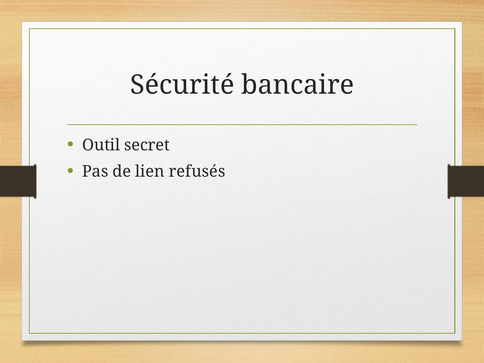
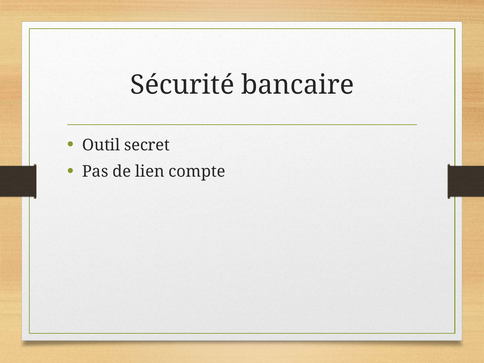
refusés: refusés -> compte
